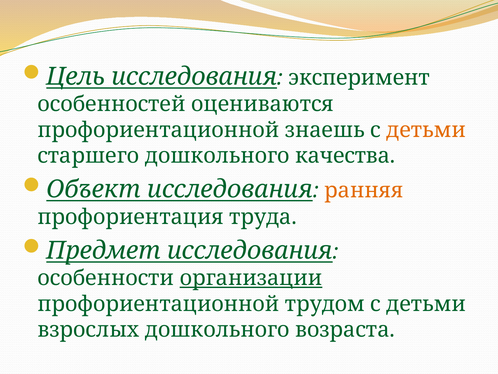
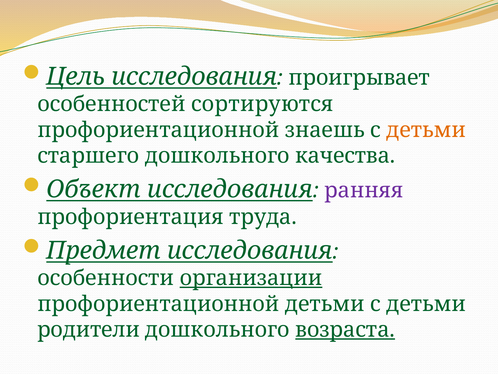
эксперимент: эксперимент -> проигрывает
оцениваются: оцениваются -> сортируются
ранняя colour: orange -> purple
профориентационной трудом: трудом -> детьми
взрослых: взрослых -> родители
возраста underline: none -> present
